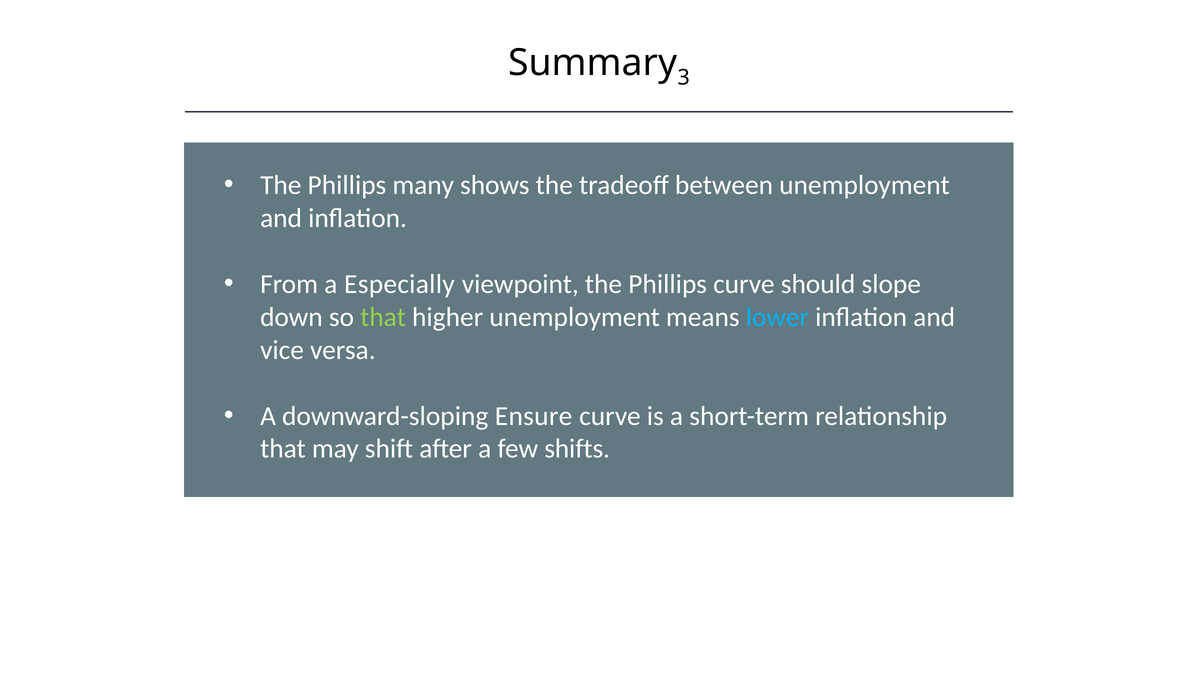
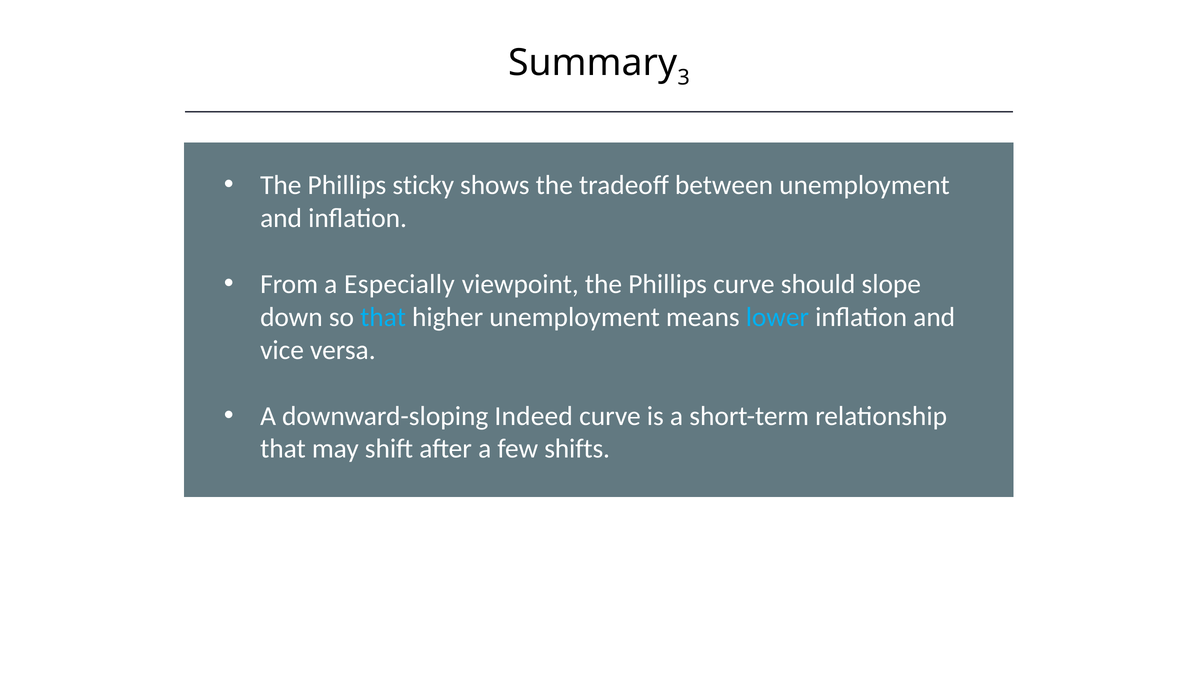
many: many -> sticky
that at (383, 317) colour: light green -> light blue
Ensure: Ensure -> Indeed
